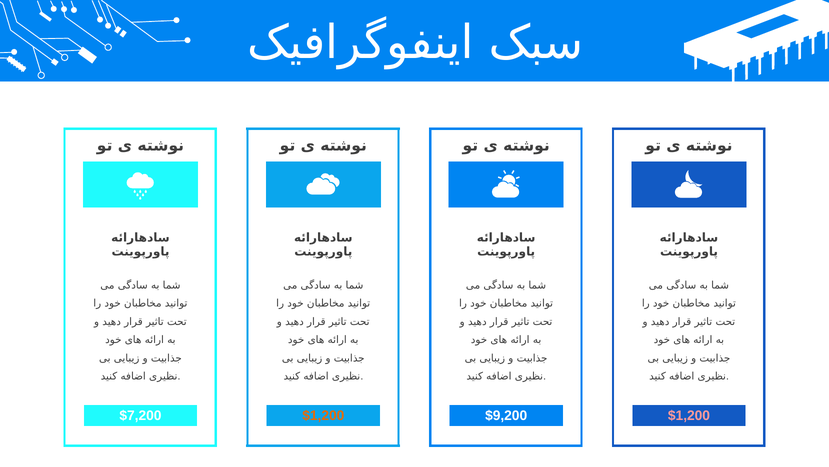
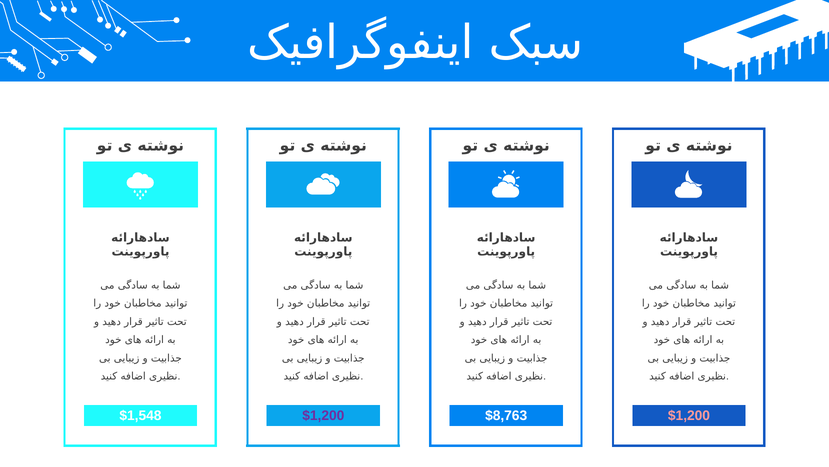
$7,200: $7,200 -> $1,548
$1,200 at (323, 415) colour: orange -> purple
$9,200: $9,200 -> $8,763
